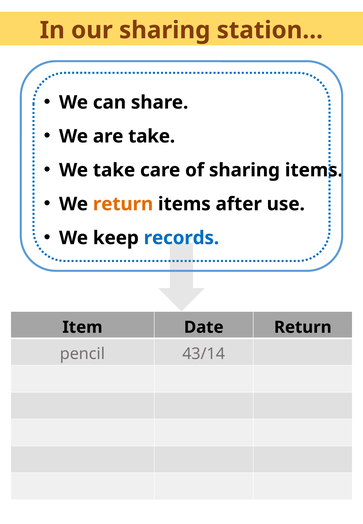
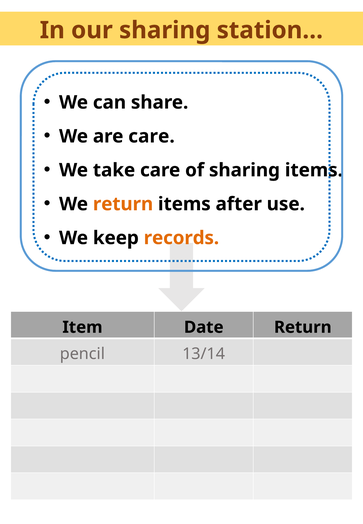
are take: take -> care
records colour: blue -> orange
43/14: 43/14 -> 13/14
